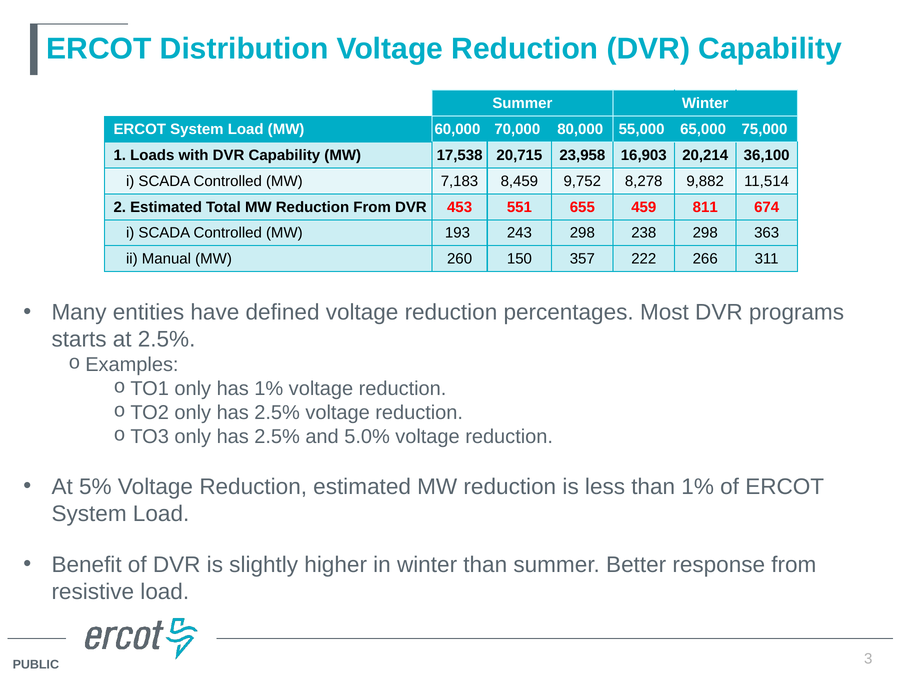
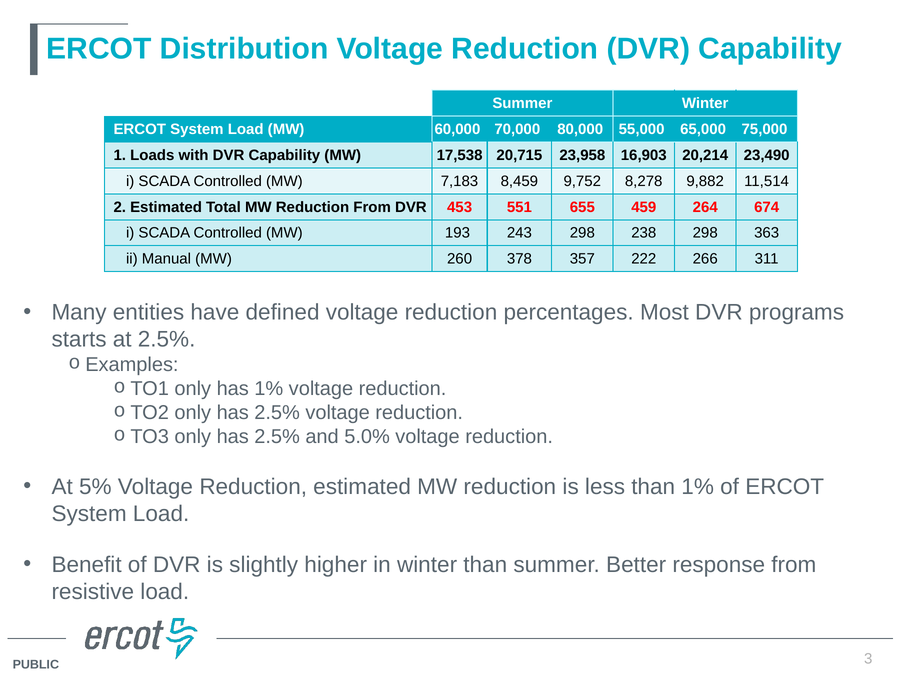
36,100: 36,100 -> 23,490
811: 811 -> 264
150: 150 -> 378
